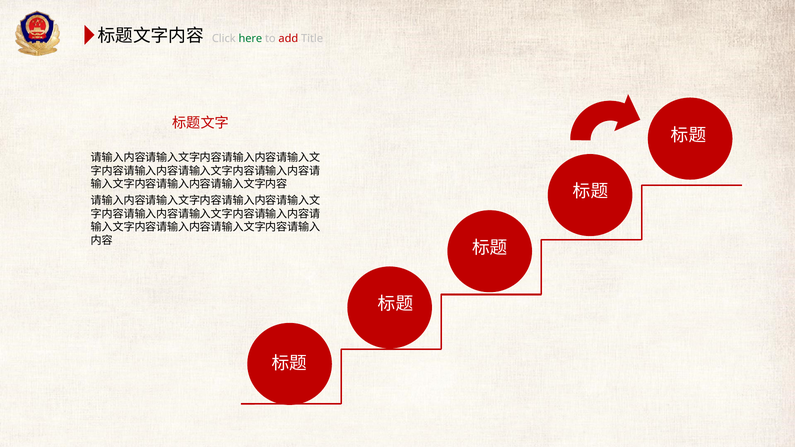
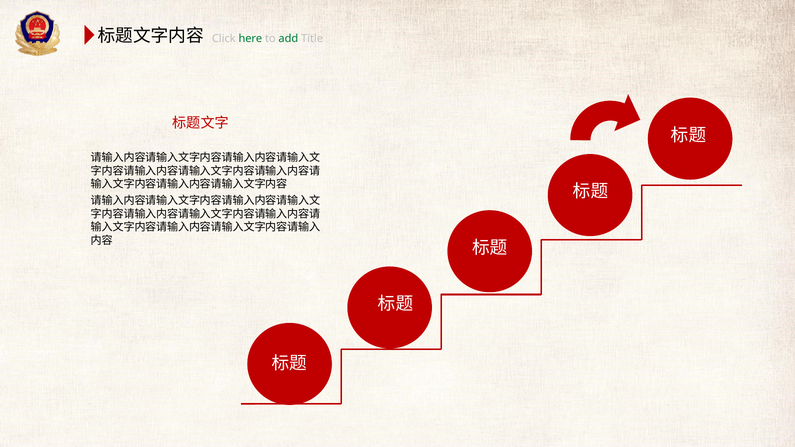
add colour: red -> green
